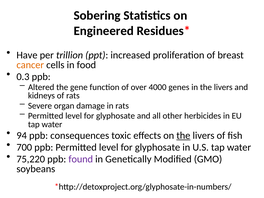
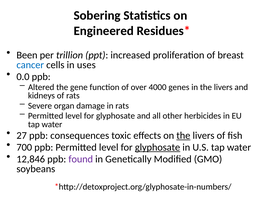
Have: Have -> Been
cancer colour: orange -> blue
food: food -> uses
0.3: 0.3 -> 0.0
94: 94 -> 27
glyphosate at (158, 147) underline: none -> present
75,220: 75,220 -> 12,846
